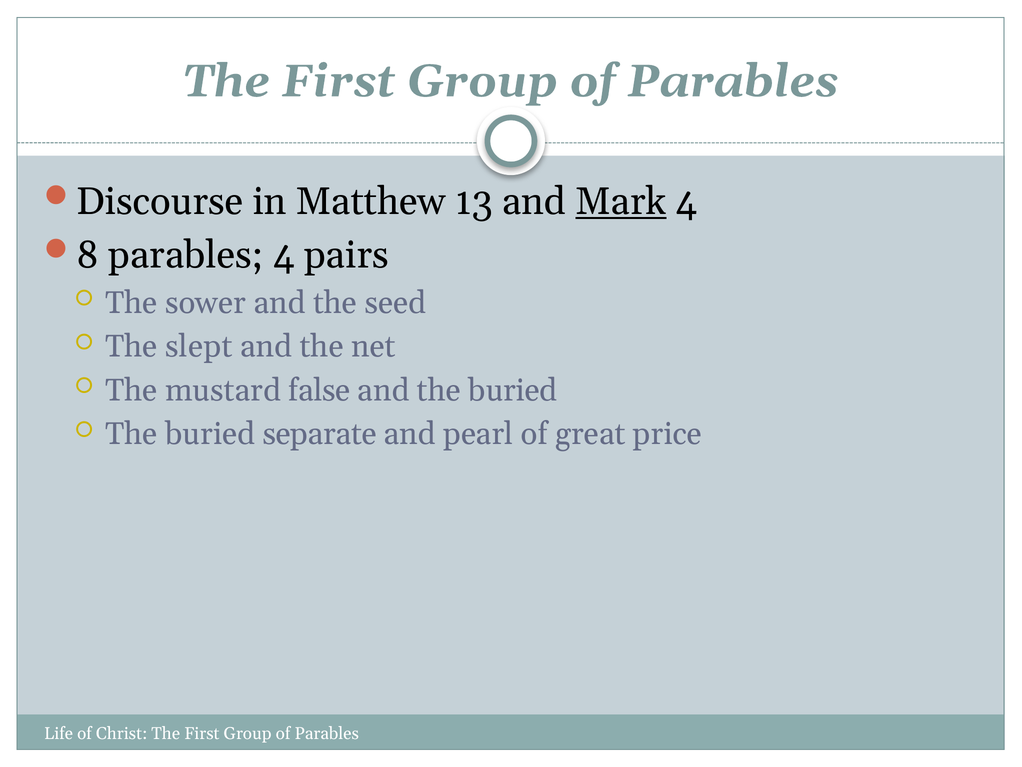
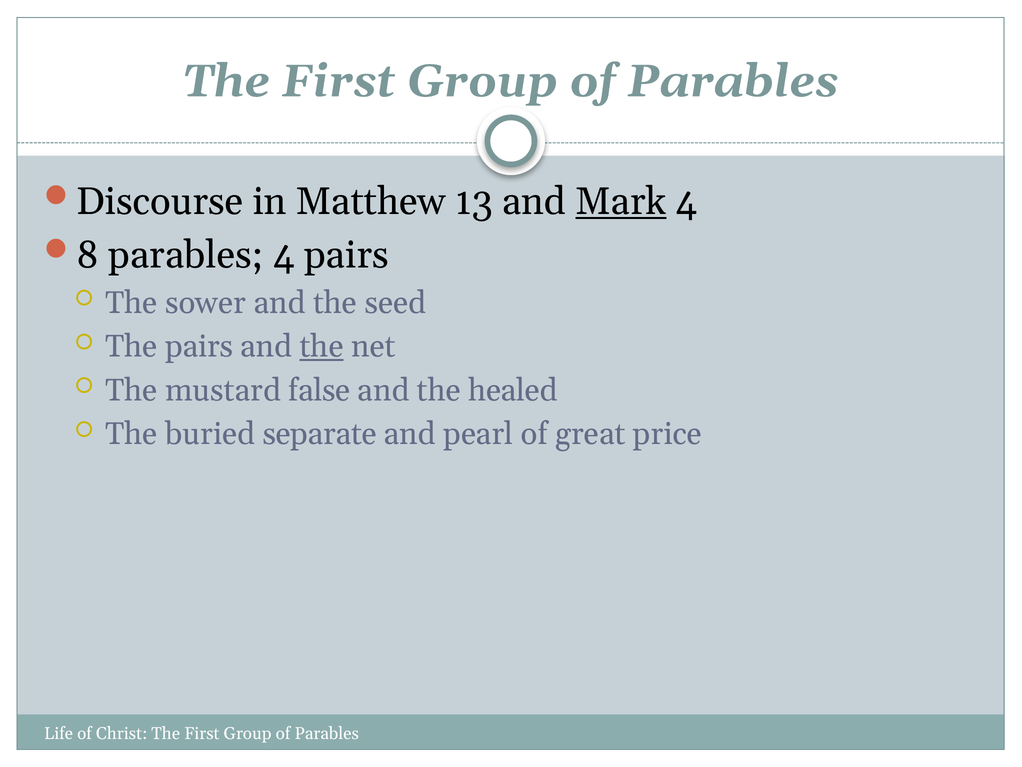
The slept: slept -> pairs
the at (322, 346) underline: none -> present
and the buried: buried -> healed
